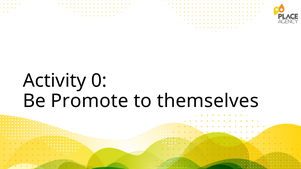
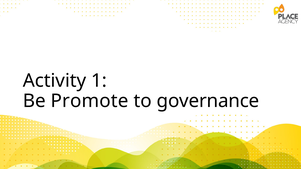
0: 0 -> 1
themselves: themselves -> governance
